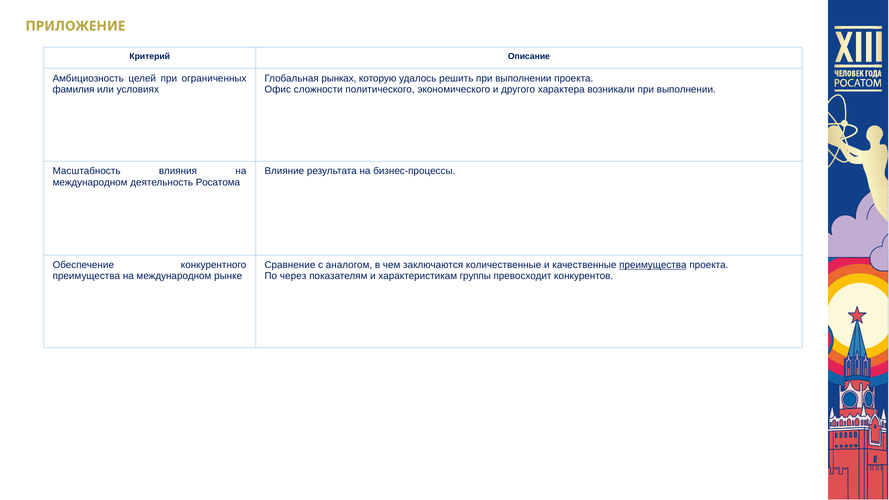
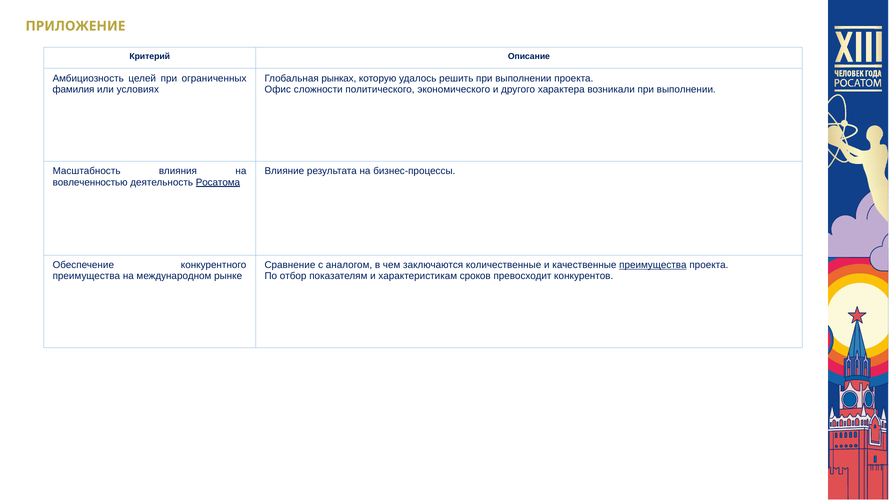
международном at (90, 182): международном -> вовлеченностью
Росатома underline: none -> present
через: через -> отбор
группы: группы -> сроков
